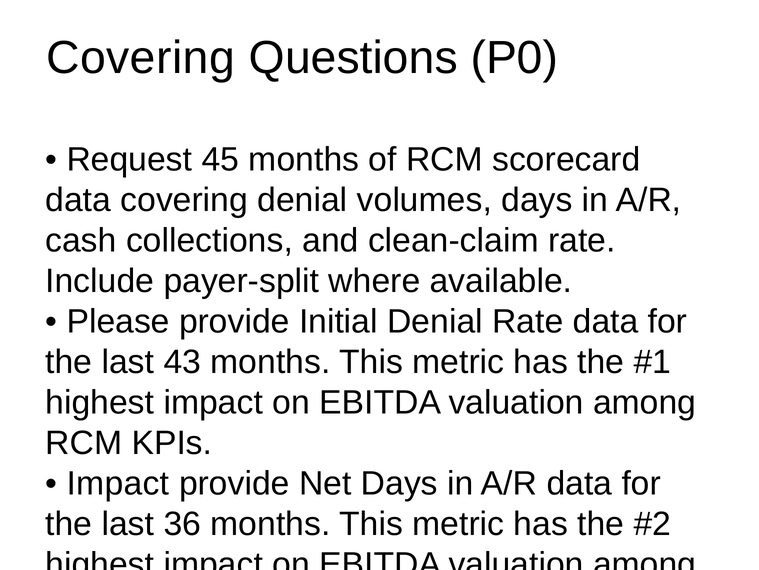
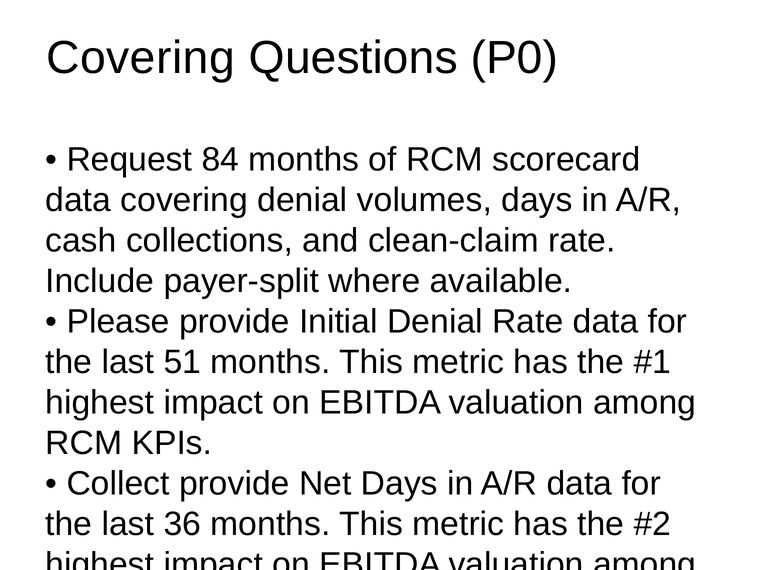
45: 45 -> 84
43: 43 -> 51
Impact at (118, 483): Impact -> Collect
